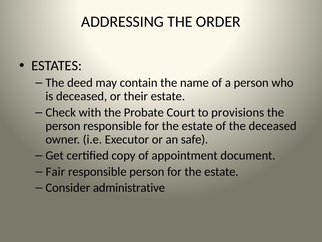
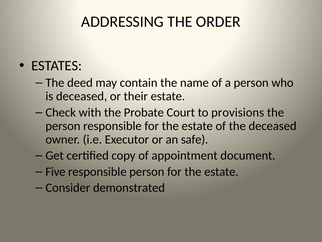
Fair: Fair -> Five
administrative: administrative -> demonstrated
